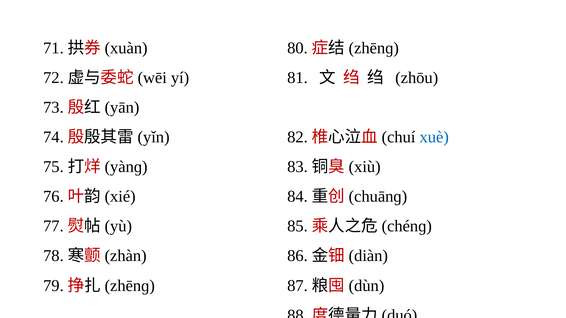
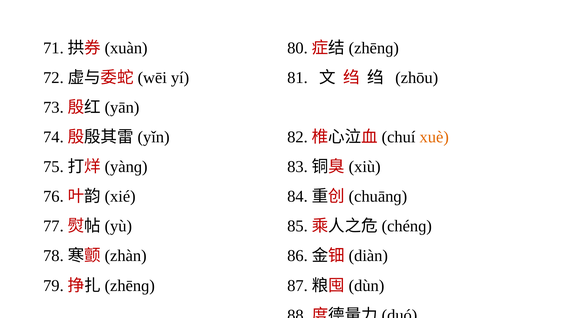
xuè colour: blue -> orange
